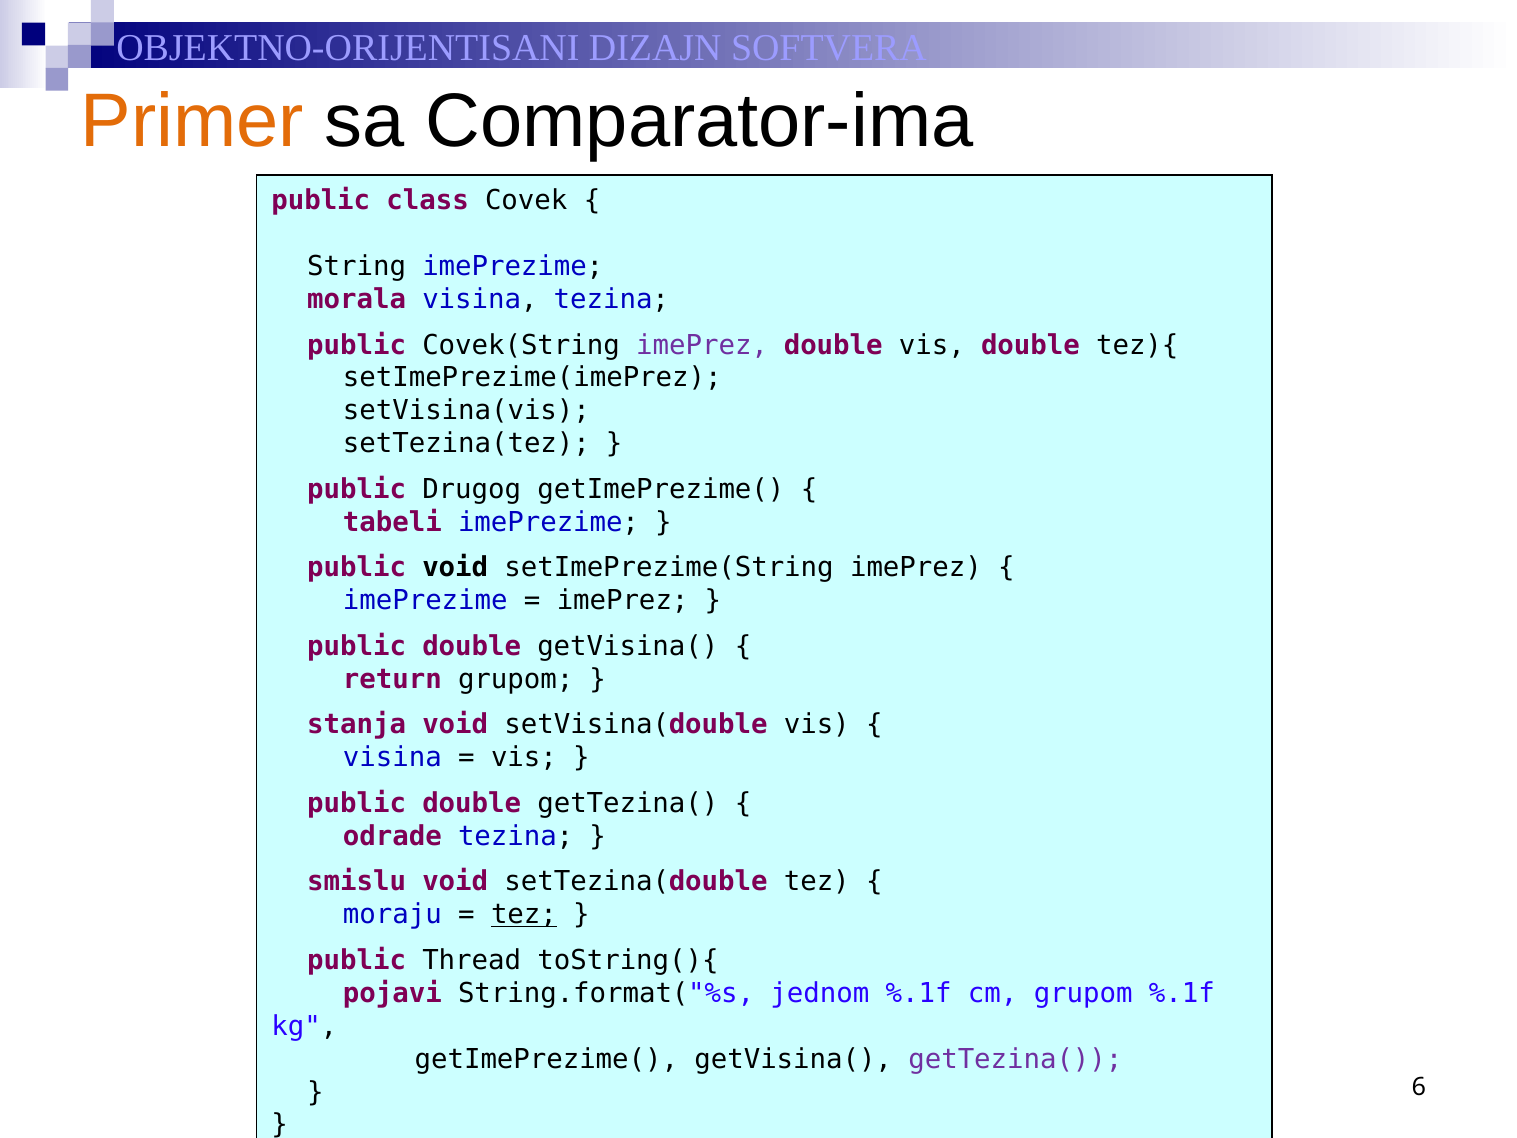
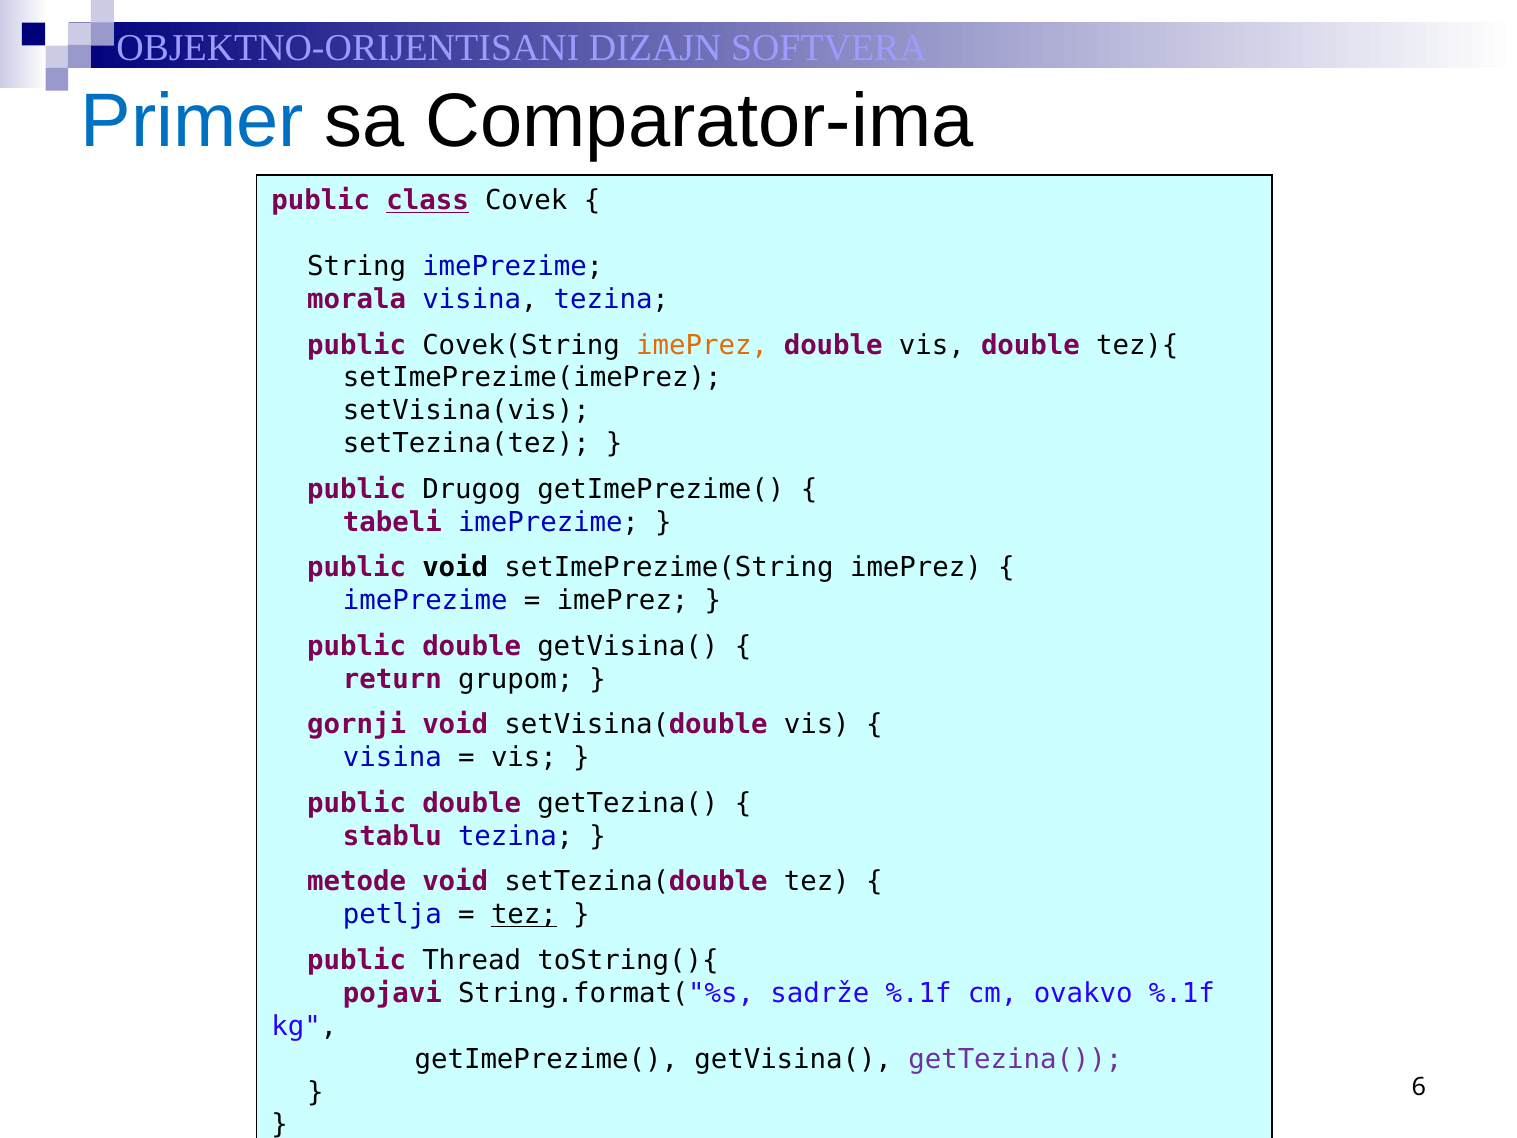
Primer colour: orange -> blue
class underline: none -> present
imePrez at (702, 345) colour: purple -> orange
stanja: stanja -> gornji
odrade: odrade -> stablu
smislu: smislu -> metode
moraju: moraju -> petlja
jednom: jednom -> sadrže
cm grupom: grupom -> ovakvo
